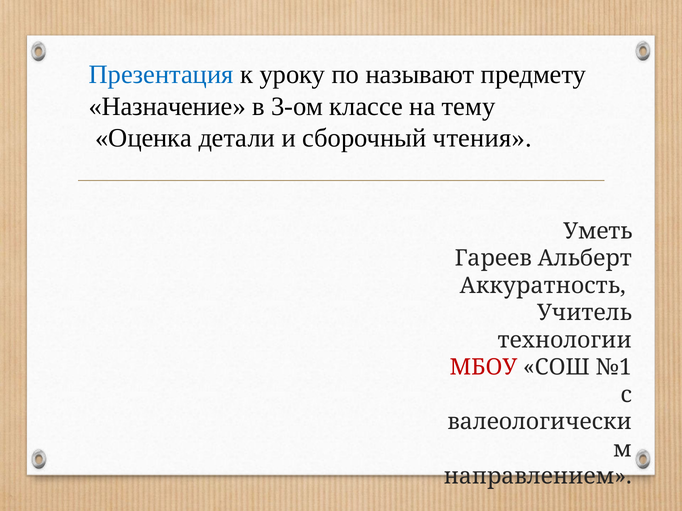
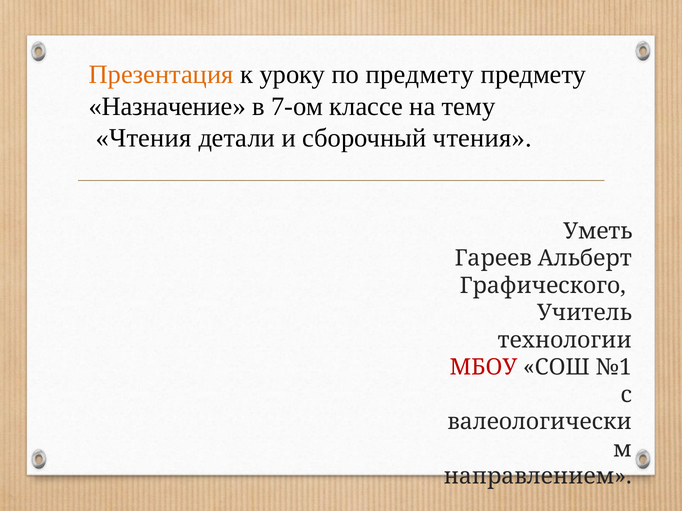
Презентация colour: blue -> orange
по называют: называют -> предмету
3-ом: 3-ом -> 7-ом
Оценка at (144, 138): Оценка -> Чтения
Аккуратность: Аккуратность -> Графического
